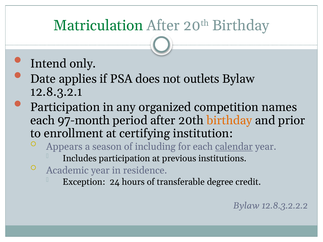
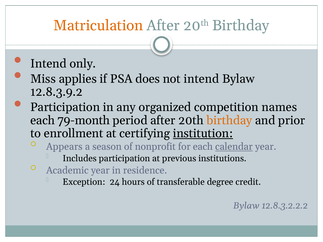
Matriculation colour: green -> orange
Date: Date -> Miss
not outlets: outlets -> intend
12.8.3.2.1: 12.8.3.2.1 -> 12.8.3.9.2
97-month: 97-month -> 79-month
institution underline: none -> present
including: including -> nonprofit
